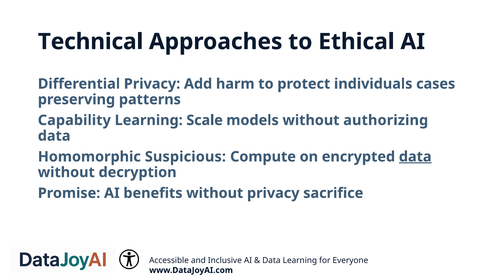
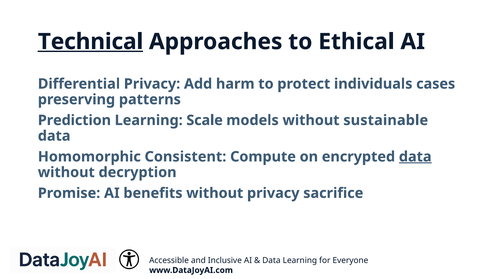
Technical underline: none -> present
Capability: Capability -> Prediction
authorizing: authorizing -> sustainable
Suspicious: Suspicious -> Consistent
